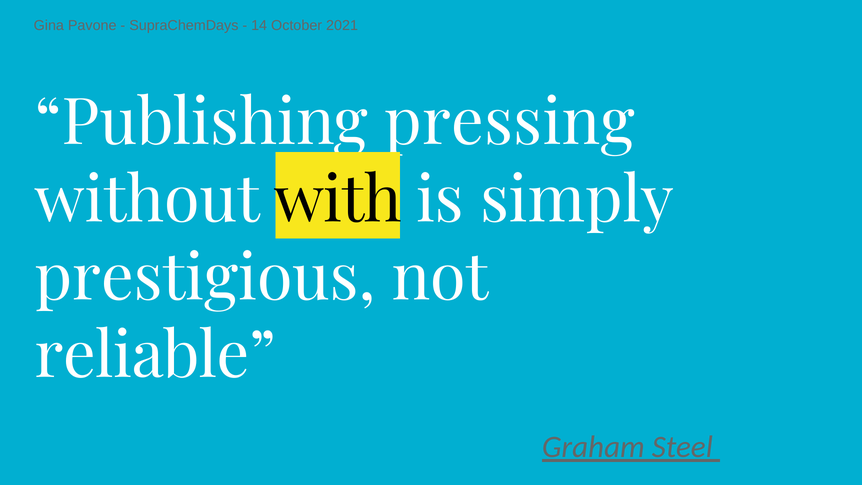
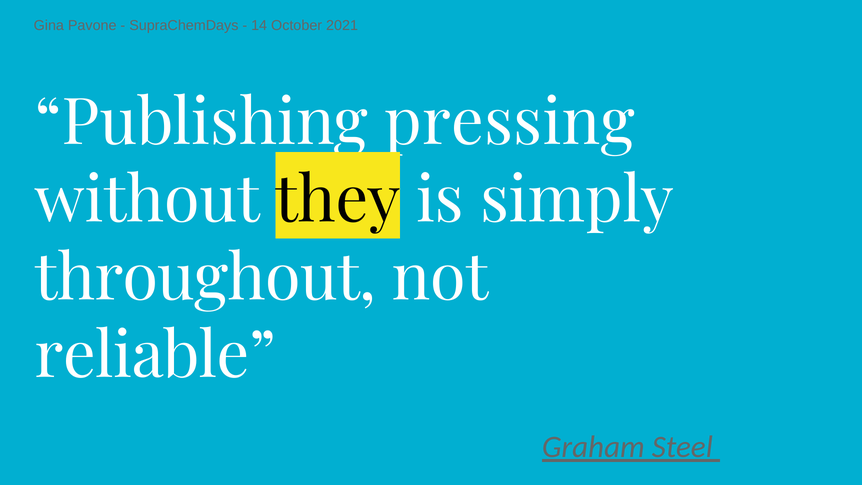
with: with -> they
prestigious: prestigious -> throughout
